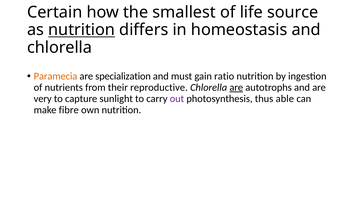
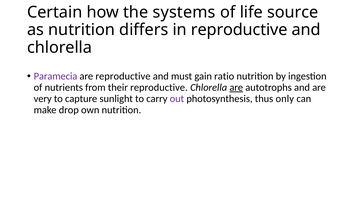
smallest: smallest -> systems
nutrition at (82, 30) underline: present -> none
in homeostasis: homeostasis -> reproductive
Paramecia colour: orange -> purple
are specialization: specialization -> reproductive
able: able -> only
fibre: fibre -> drop
